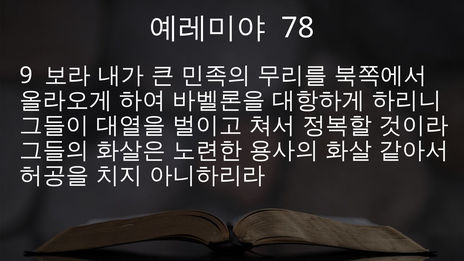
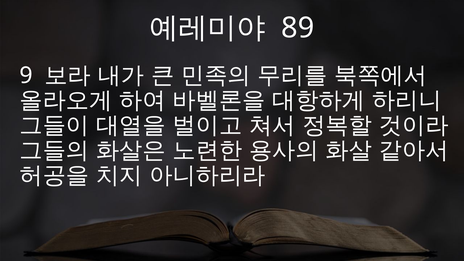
78: 78 -> 89
